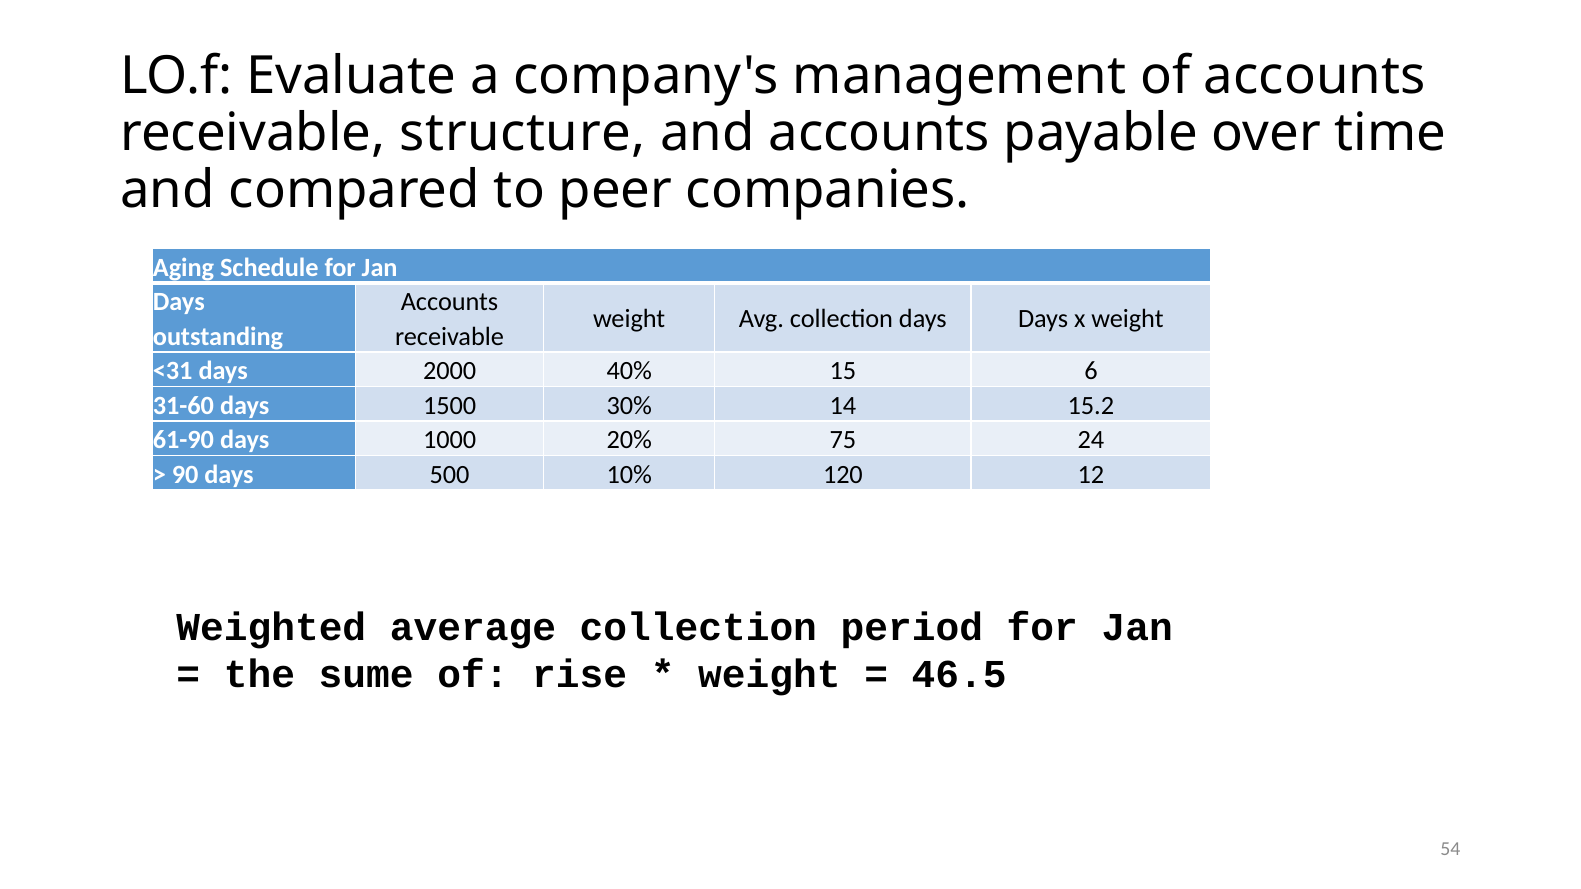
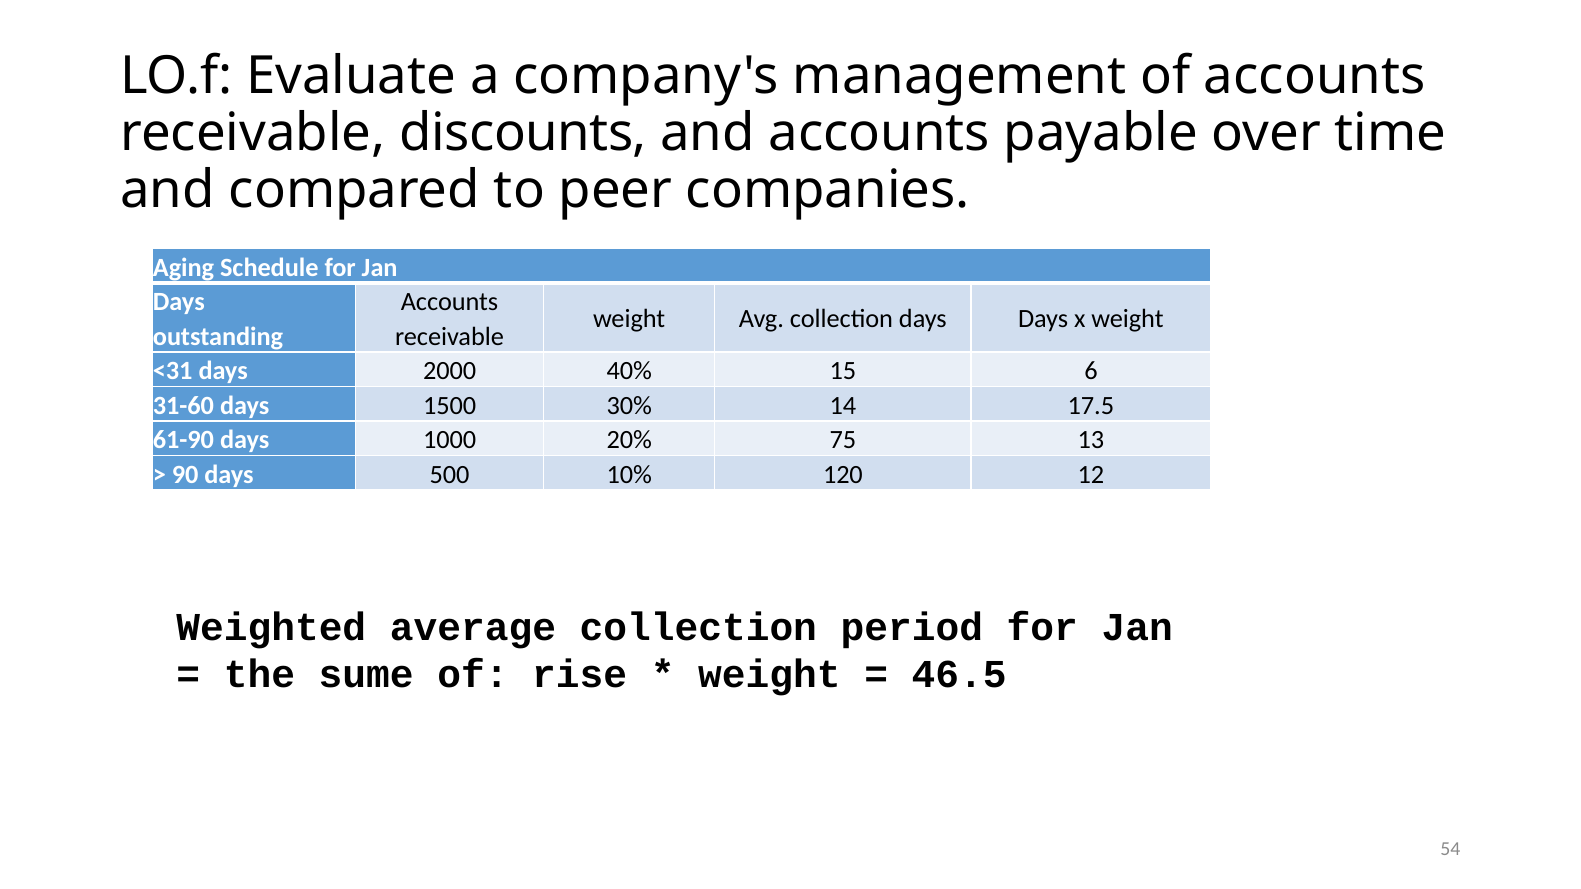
structure: structure -> discounts
15.2: 15.2 -> 17.5
24: 24 -> 13
